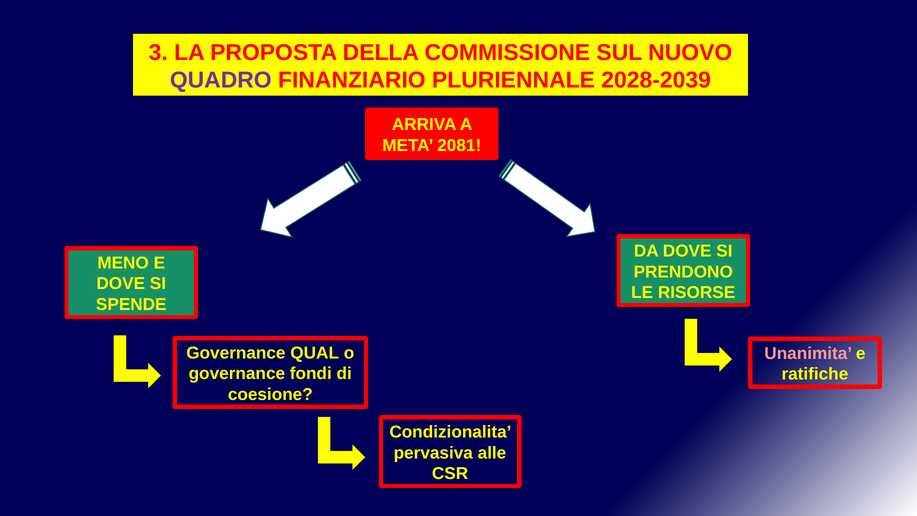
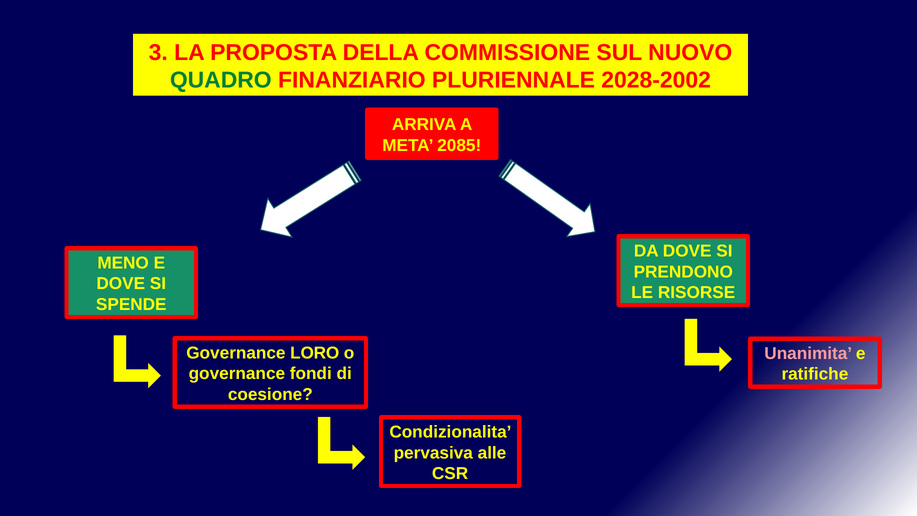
QUADRO colour: purple -> green
2028-2039: 2028-2039 -> 2028-2002
2081: 2081 -> 2085
QUAL: QUAL -> LORO
